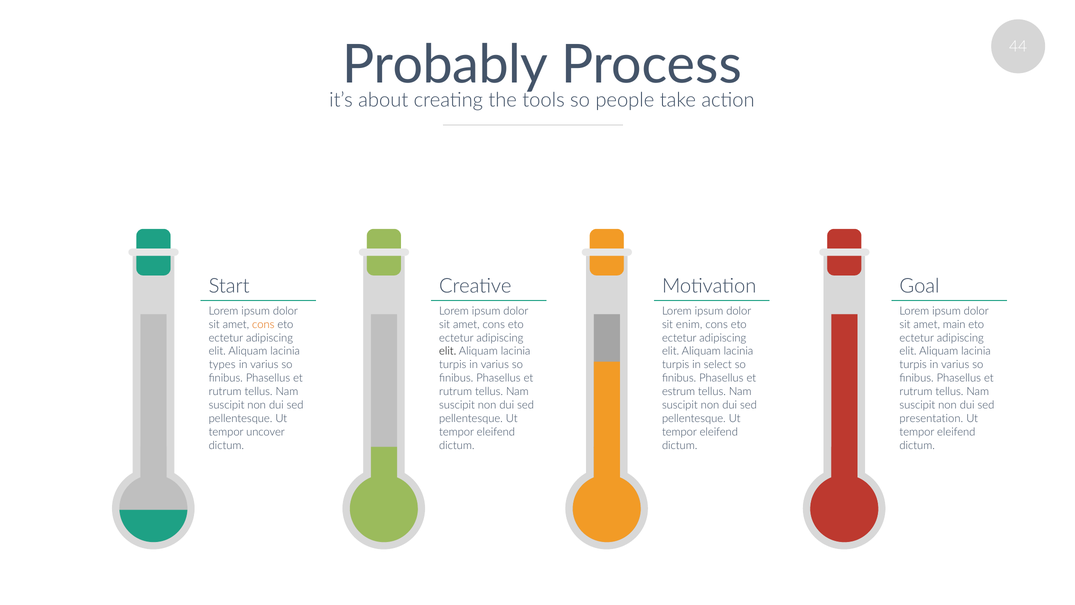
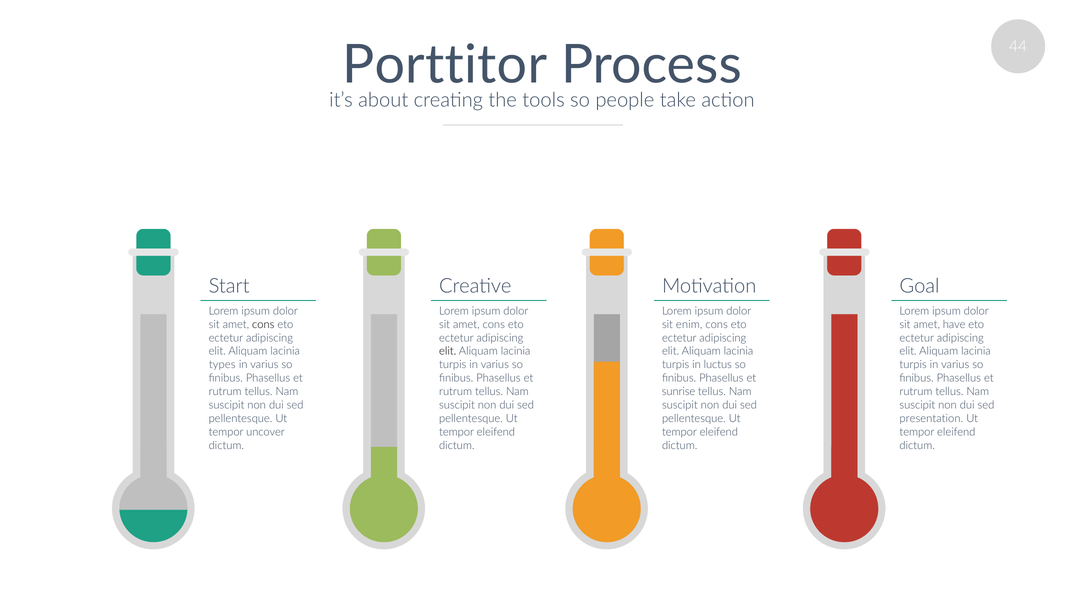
Probably: Probably -> Porttitor
cons at (263, 324) colour: orange -> black
main: main -> have
select: select -> luctus
estrum: estrum -> sunrise
